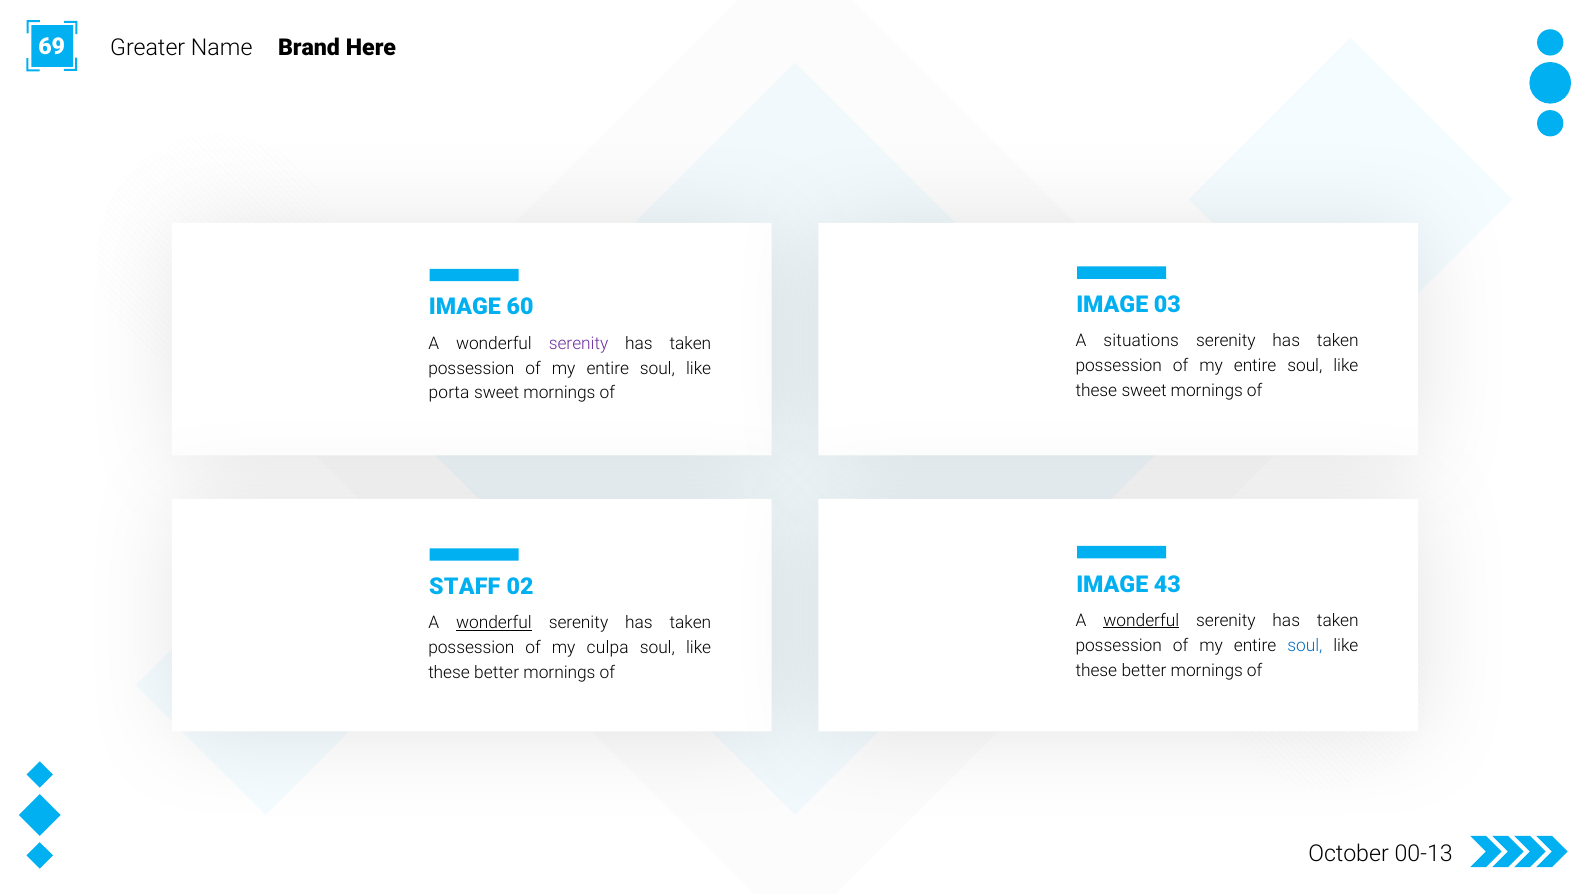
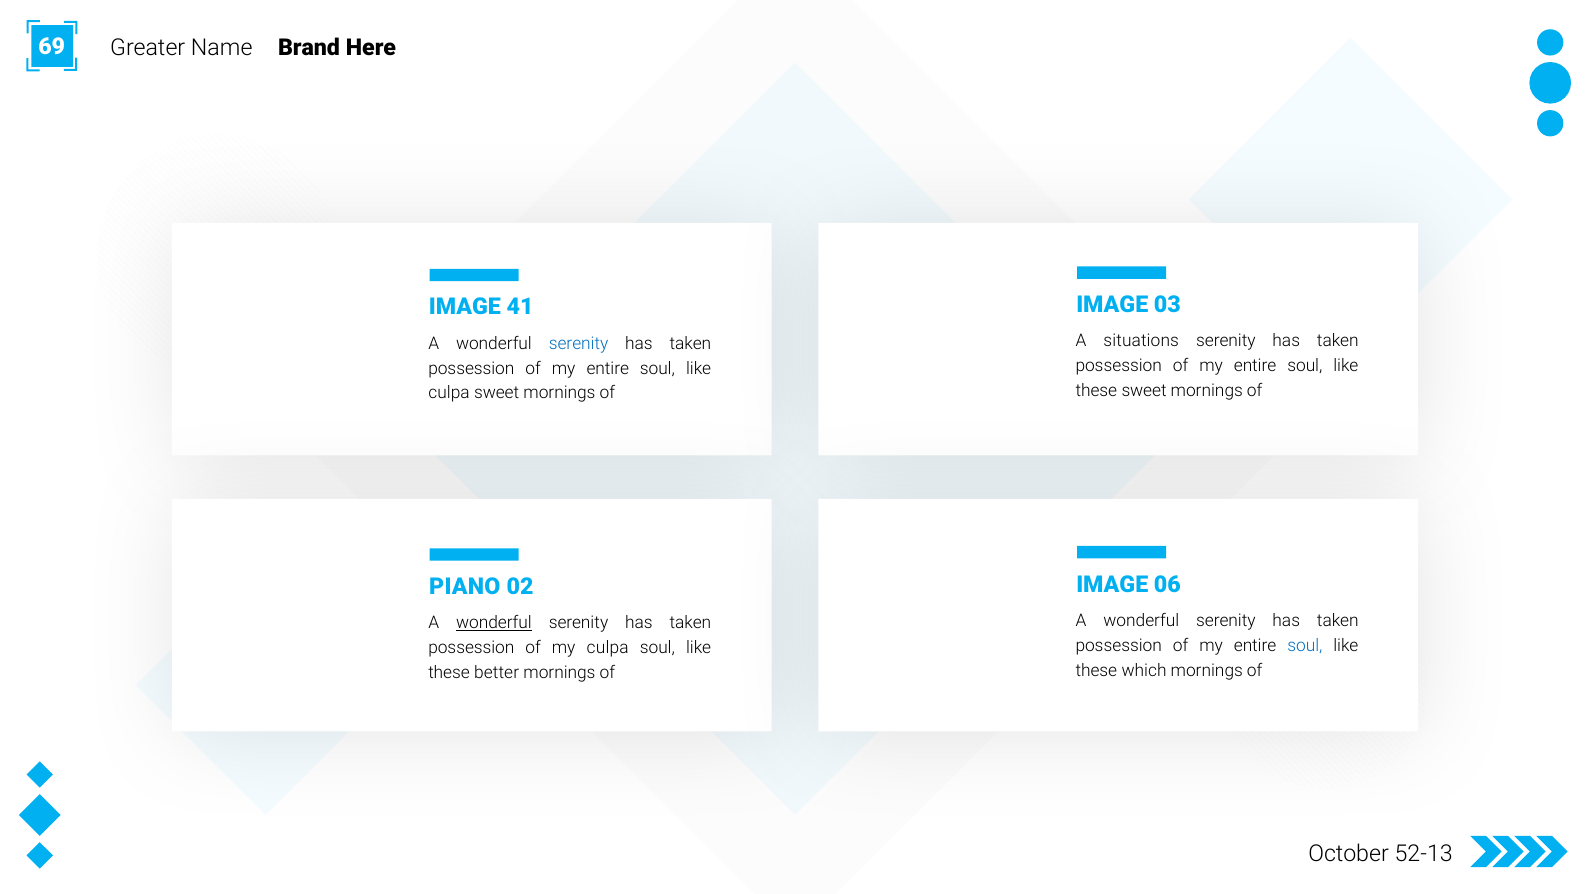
60: 60 -> 41
serenity at (579, 343) colour: purple -> blue
porta at (449, 393): porta -> culpa
43: 43 -> 06
STAFF: STAFF -> PIANO
wonderful at (1141, 621) underline: present -> none
better at (1144, 671): better -> which
00-13: 00-13 -> 52-13
